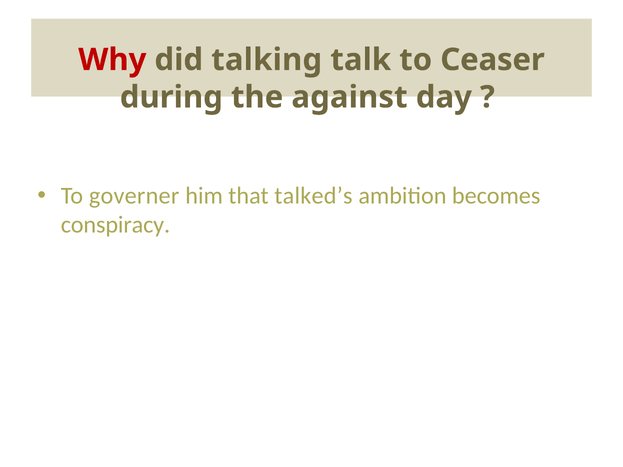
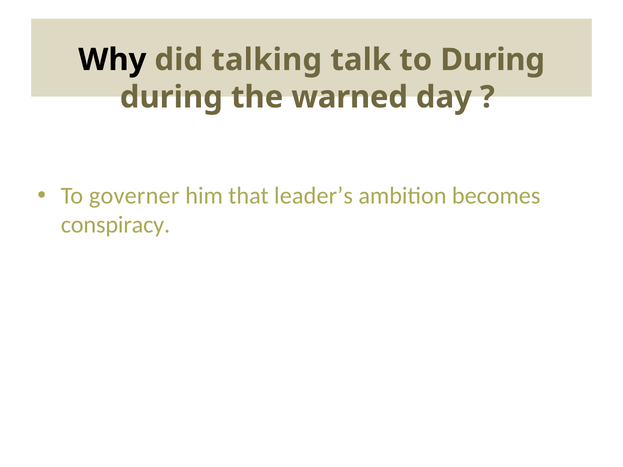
Why colour: red -> black
to Ceaser: Ceaser -> During
against: against -> warned
talked’s: talked’s -> leader’s
